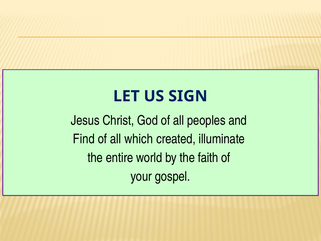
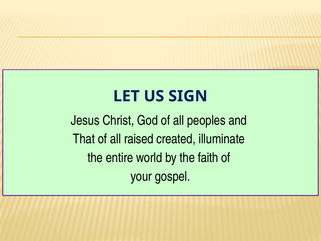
Find: Find -> That
which: which -> raised
